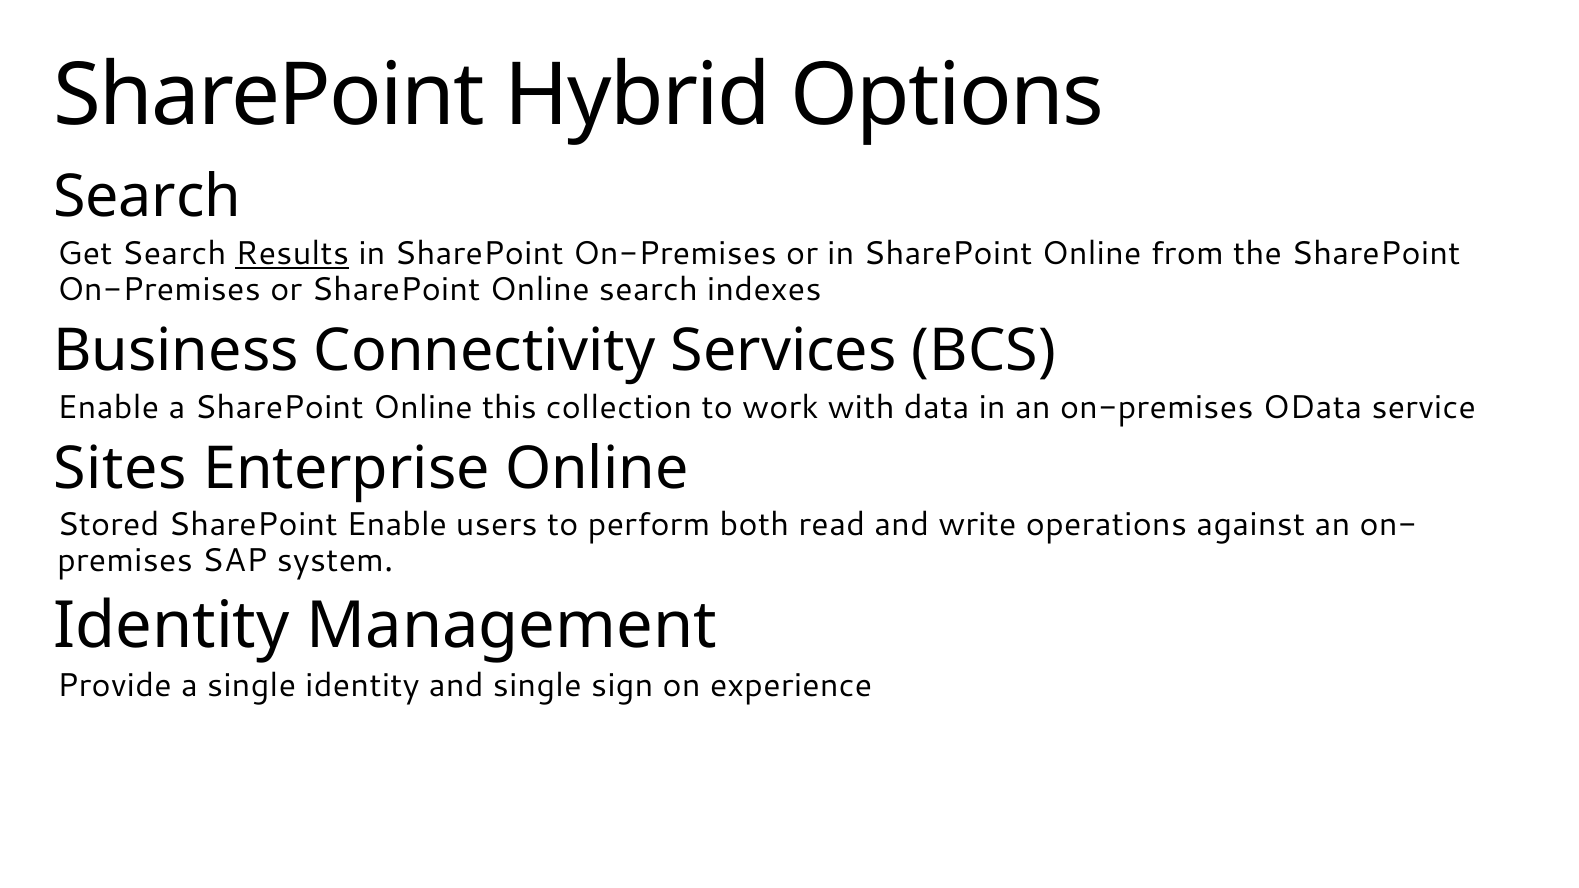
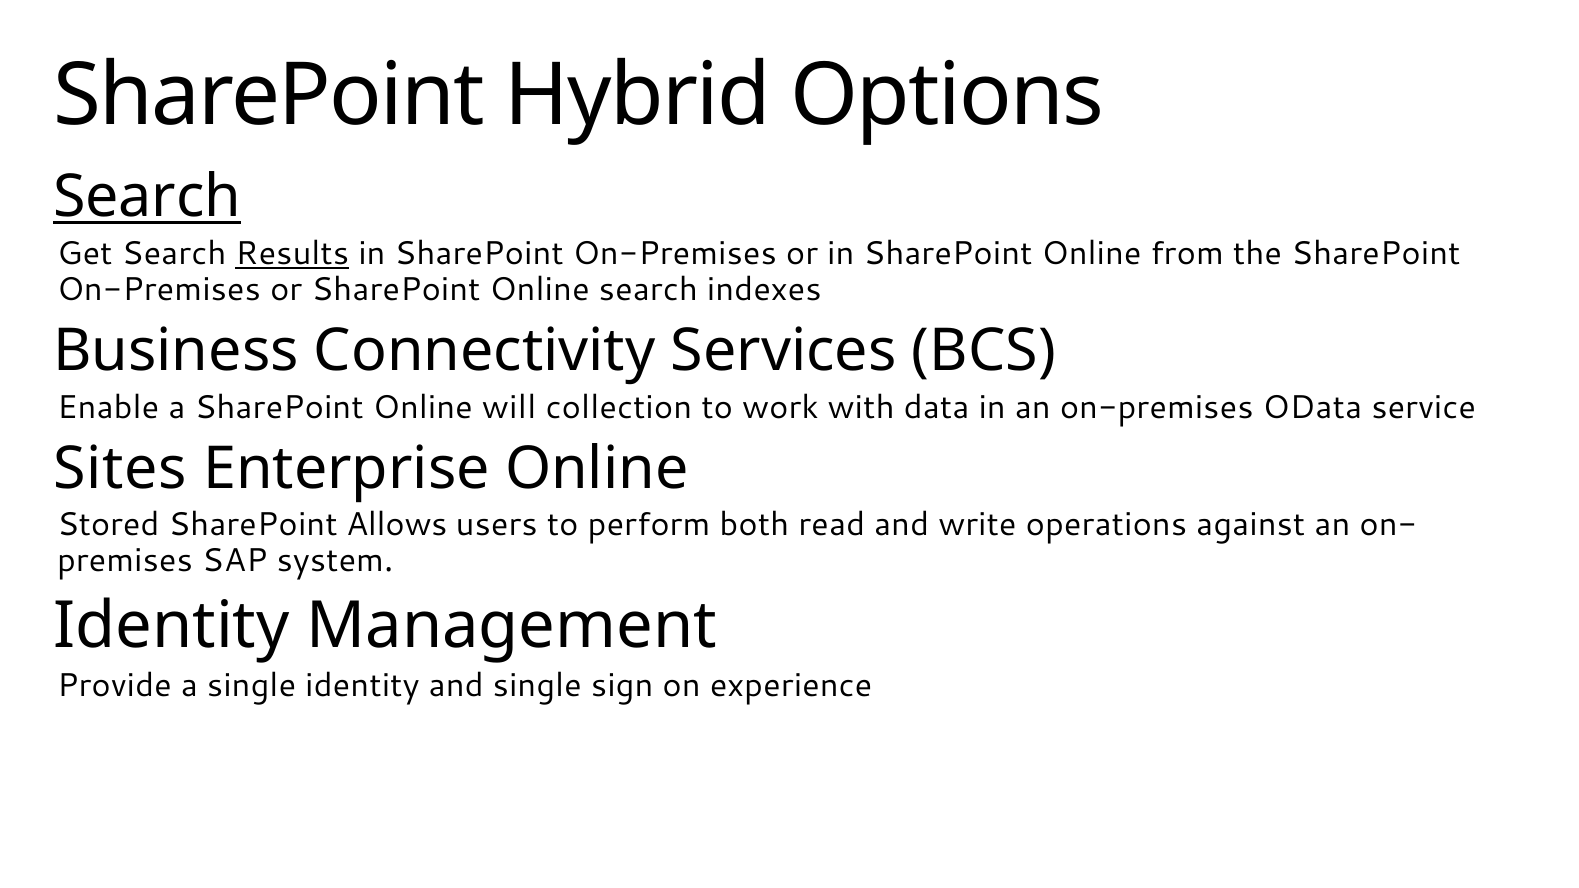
Search at (147, 197) underline: none -> present
this: this -> will
SharePoint Enable: Enable -> Allows
